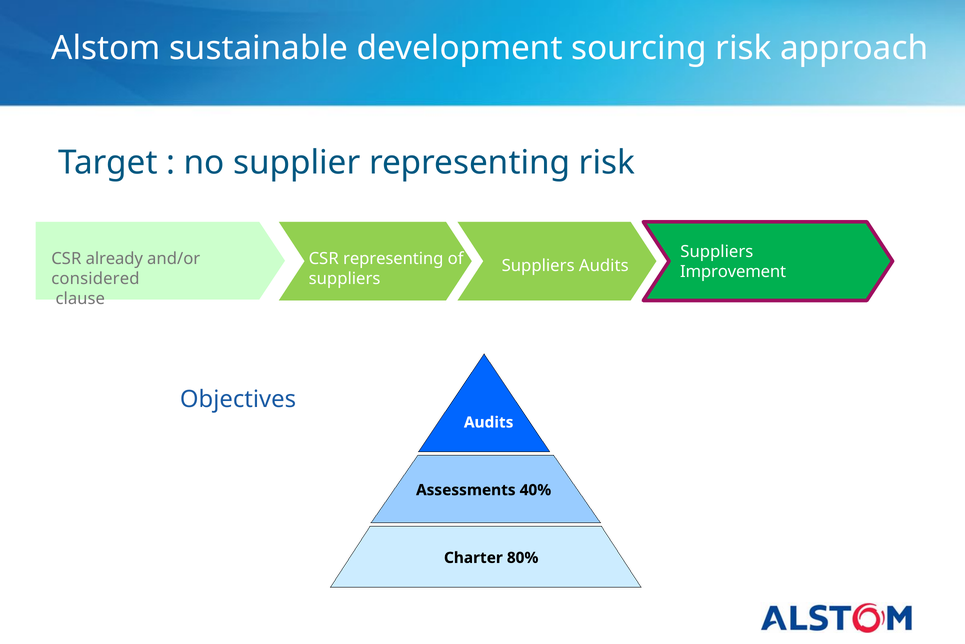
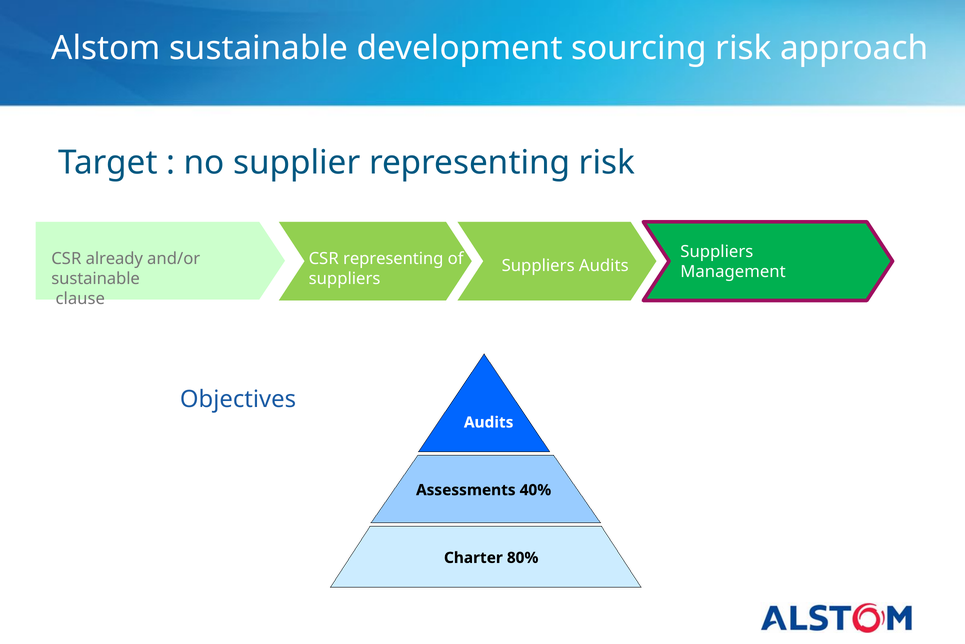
Improvement: Improvement -> Management
considered at (95, 278): considered -> sustainable
